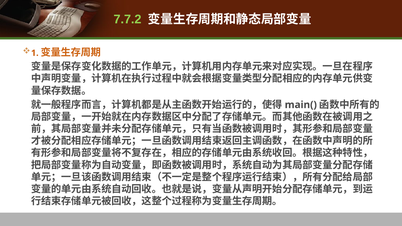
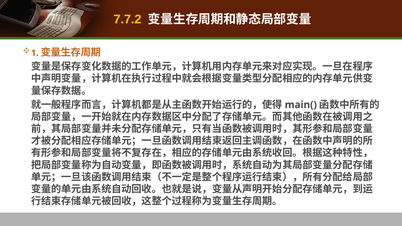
7.7.2 colour: light green -> yellow
